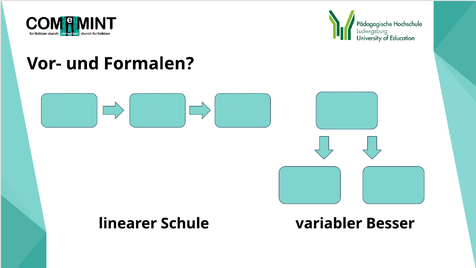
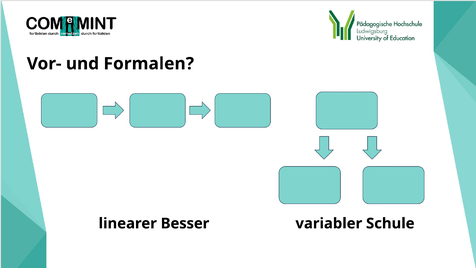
Schule: Schule -> Besser
Besser: Besser -> Schule
